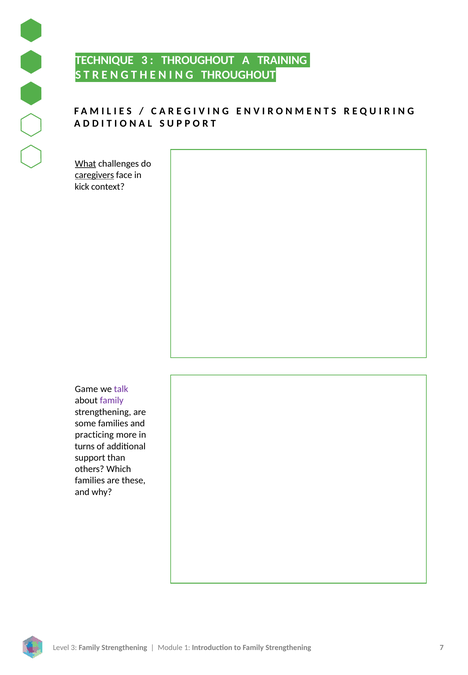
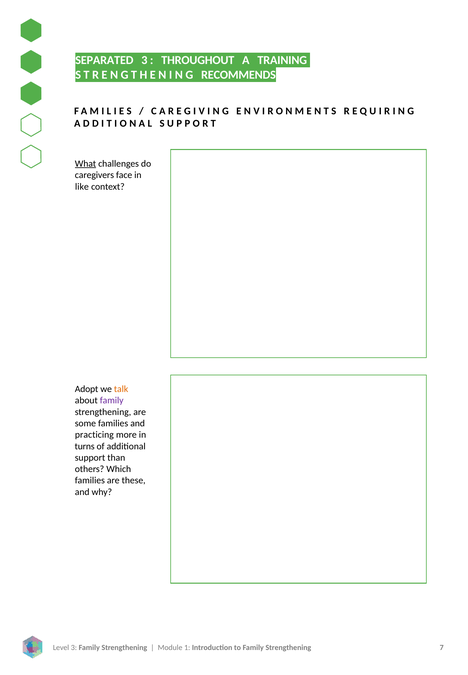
TECHNIQUE: TECHNIQUE -> SEPARATED
STRENGTHENING THROUGHOUT: THROUGHOUT -> RECOMMENDS
caregivers underline: present -> none
kick: kick -> like
Game: Game -> Adopt
talk colour: purple -> orange
